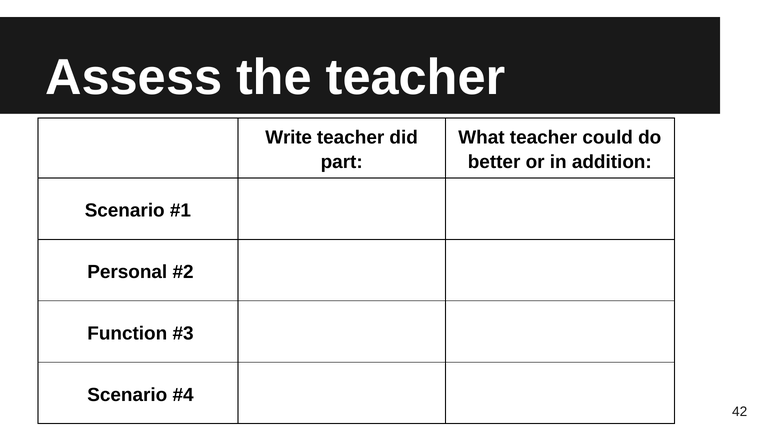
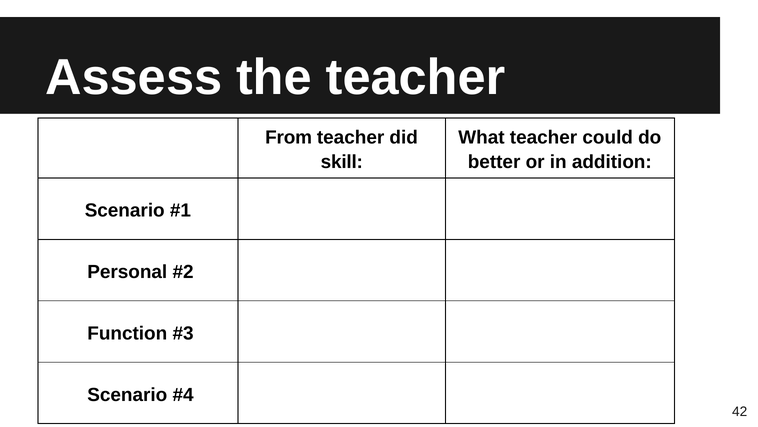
Write: Write -> From
part: part -> skill
